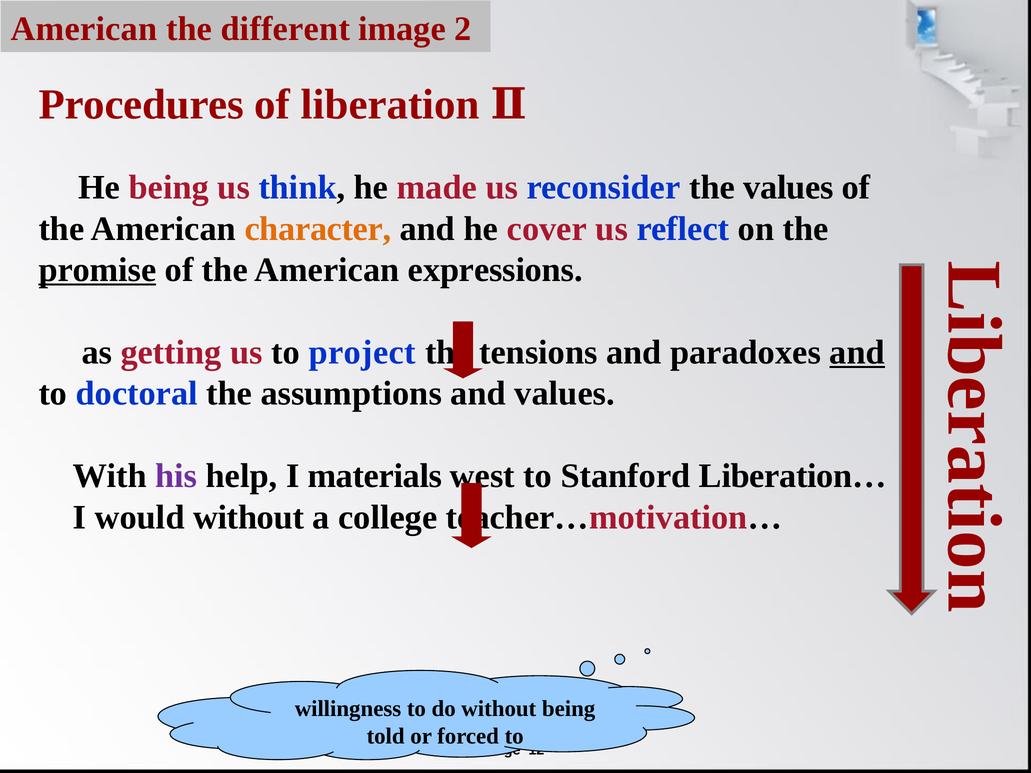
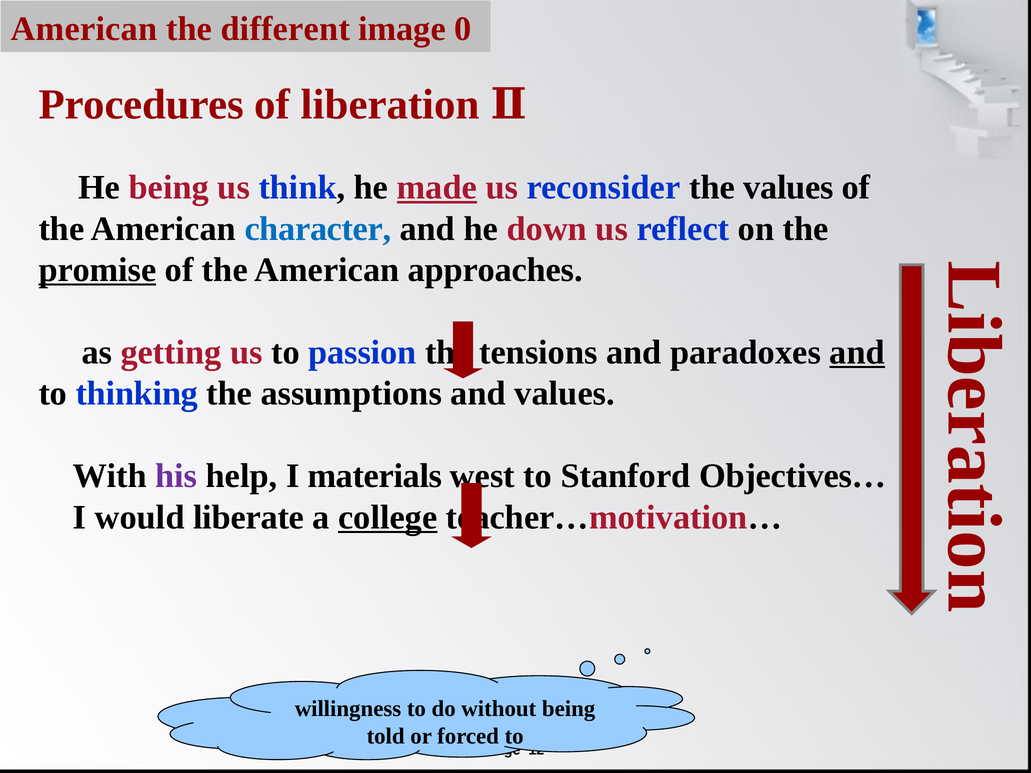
2: 2 -> 0
made underline: none -> present
character colour: orange -> blue
cover: cover -> down
expressions: expressions -> approaches
project: project -> passion
doctoral: doctoral -> thinking
Liberation…: Liberation… -> Objectives…
would without: without -> liberate
college underline: none -> present
